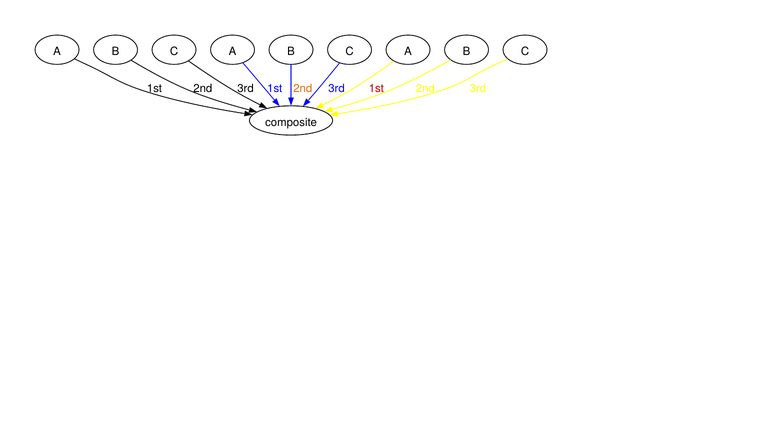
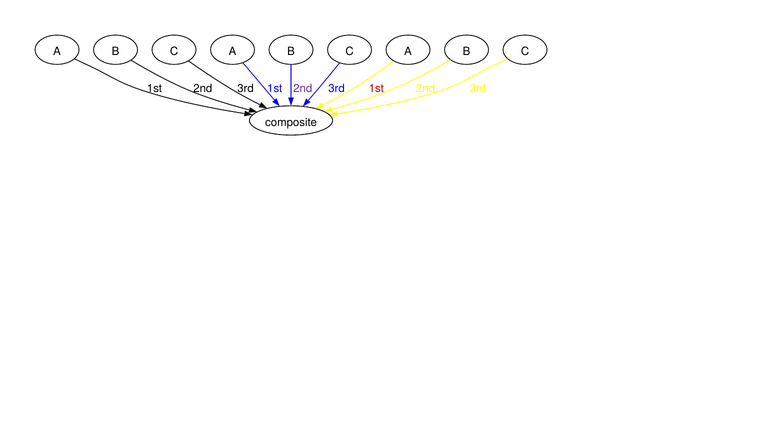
2nd at (303, 89) colour: orange -> purple
